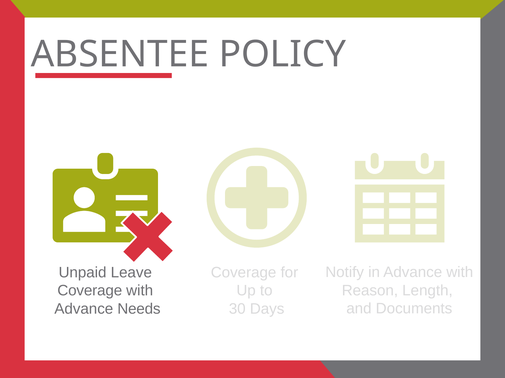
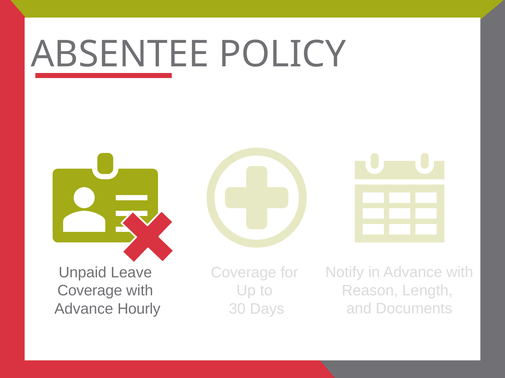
Needs: Needs -> Hourly
